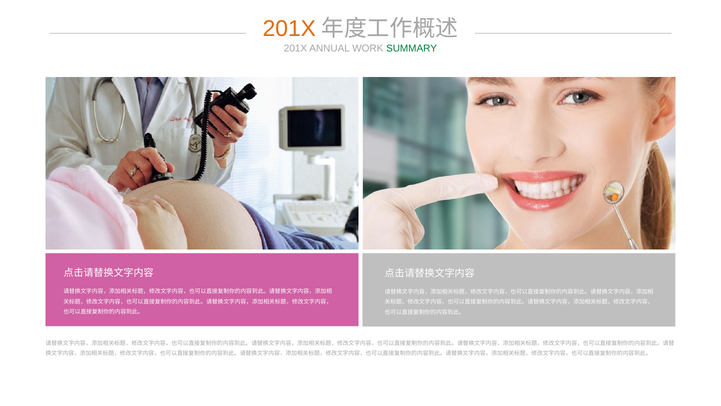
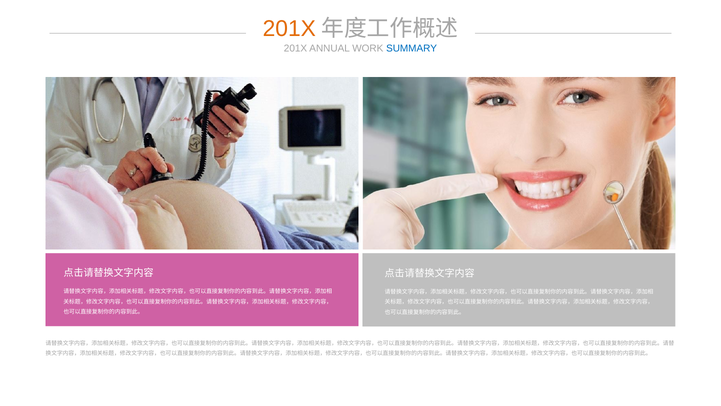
SUMMARY colour: green -> blue
